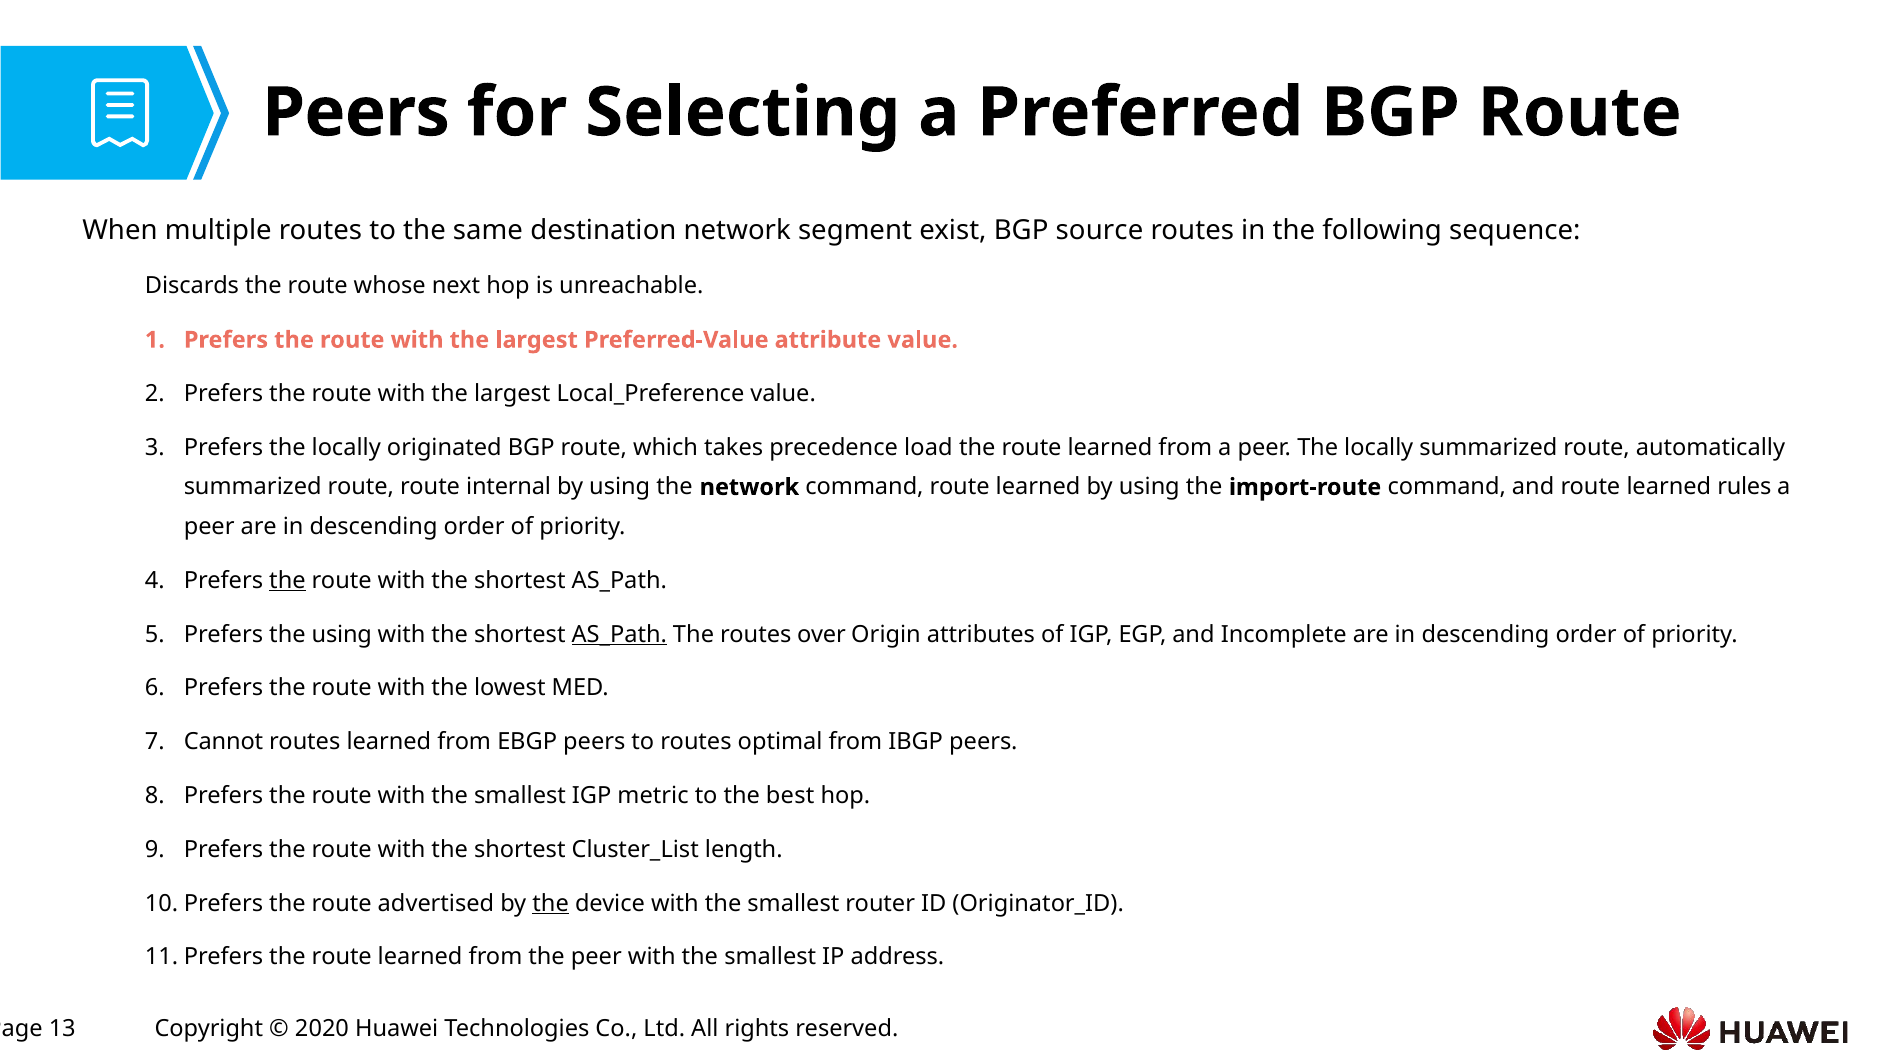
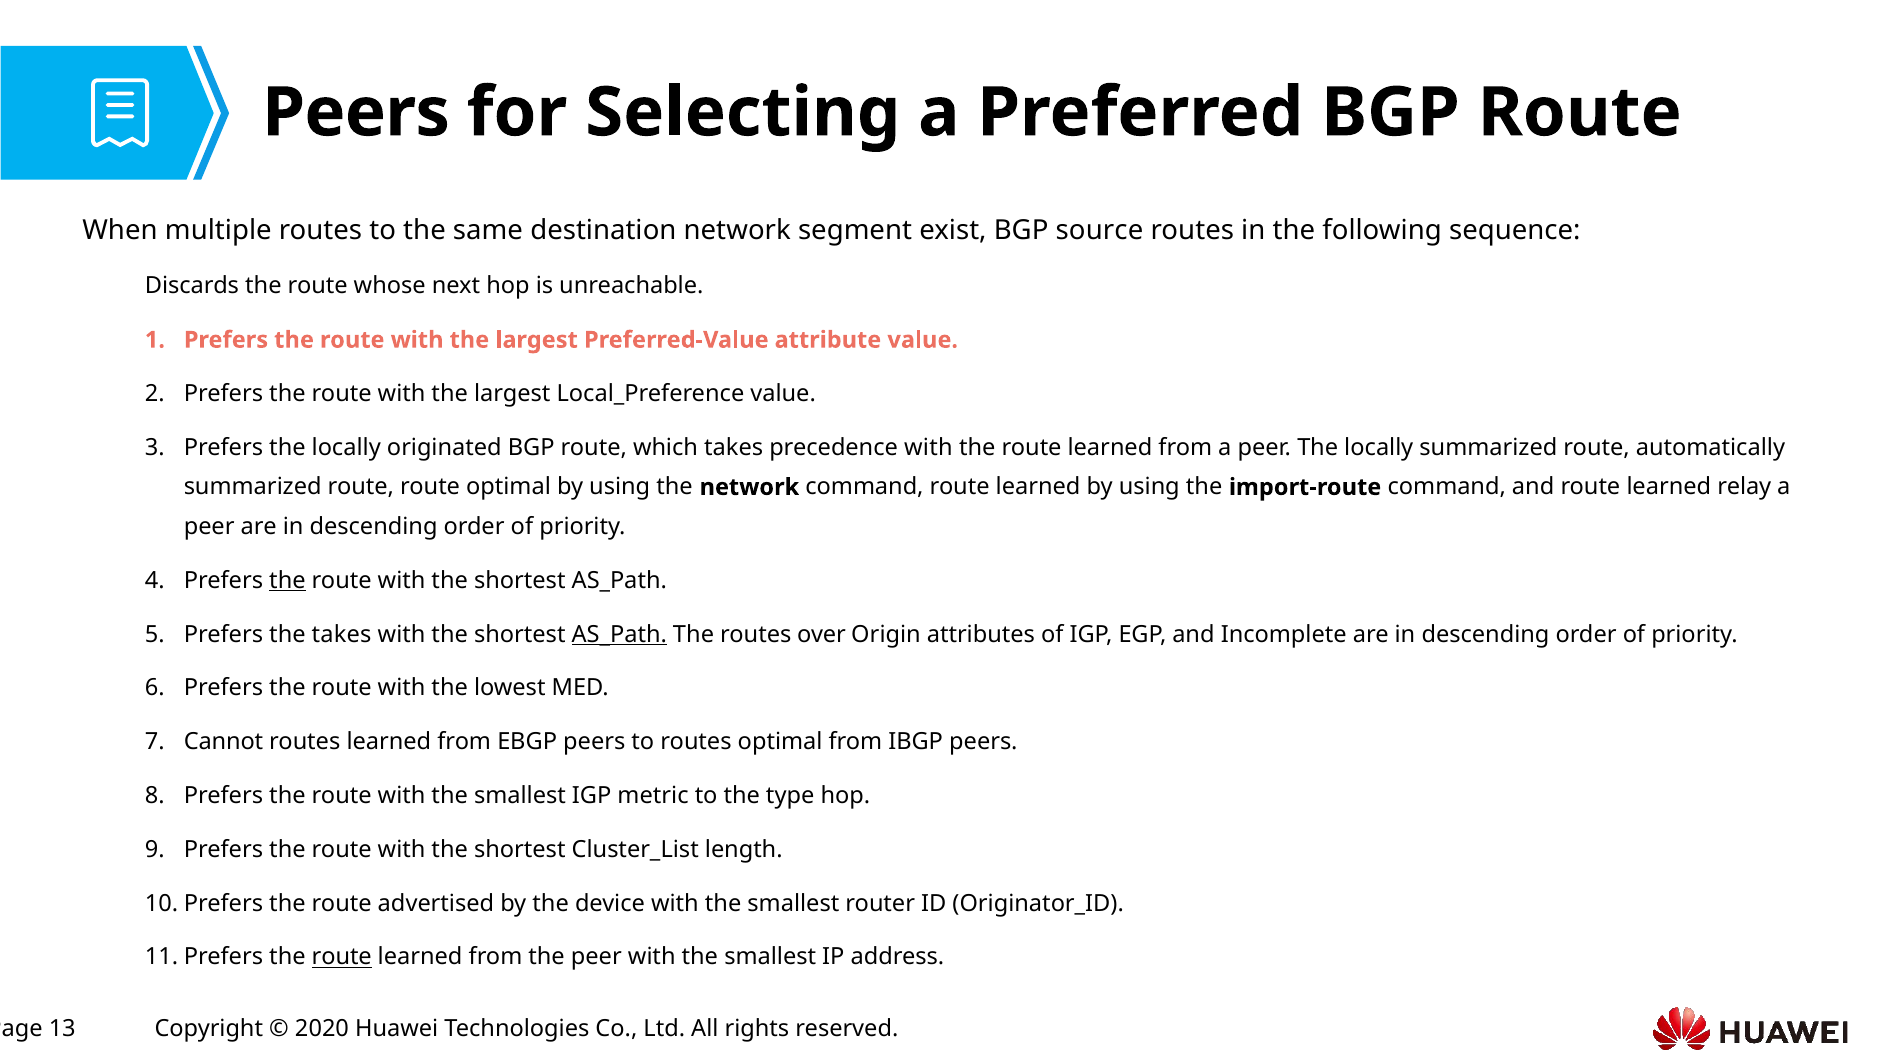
precedence load: load -> with
route internal: internal -> optimal
rules: rules -> relay
the using: using -> takes
best: best -> type
the at (551, 904) underline: present -> none
route at (342, 958) underline: none -> present
